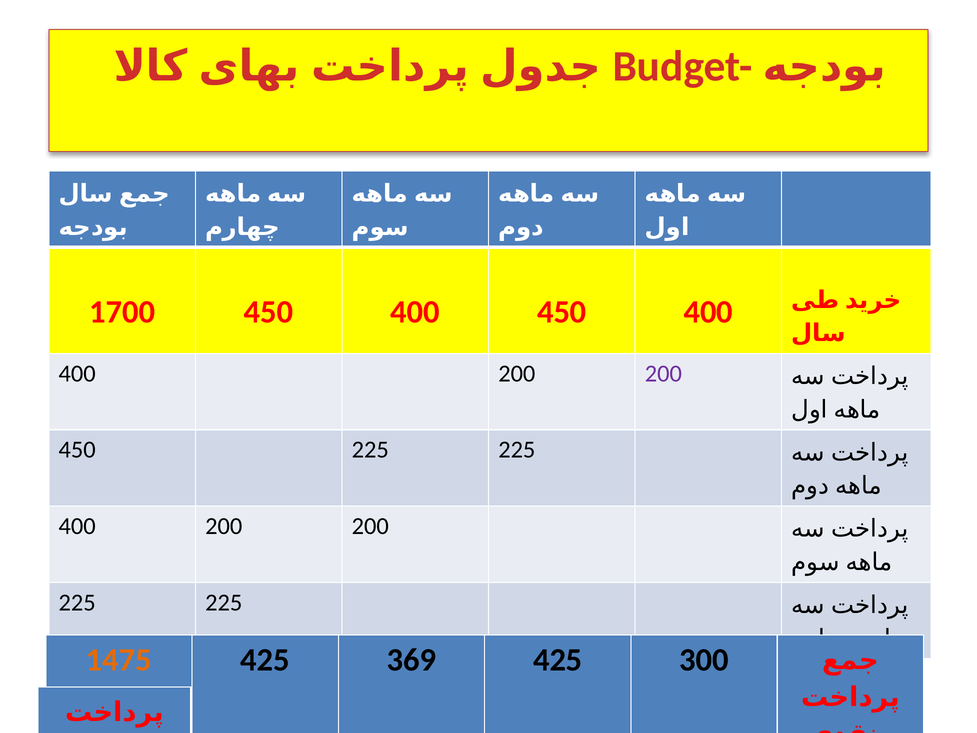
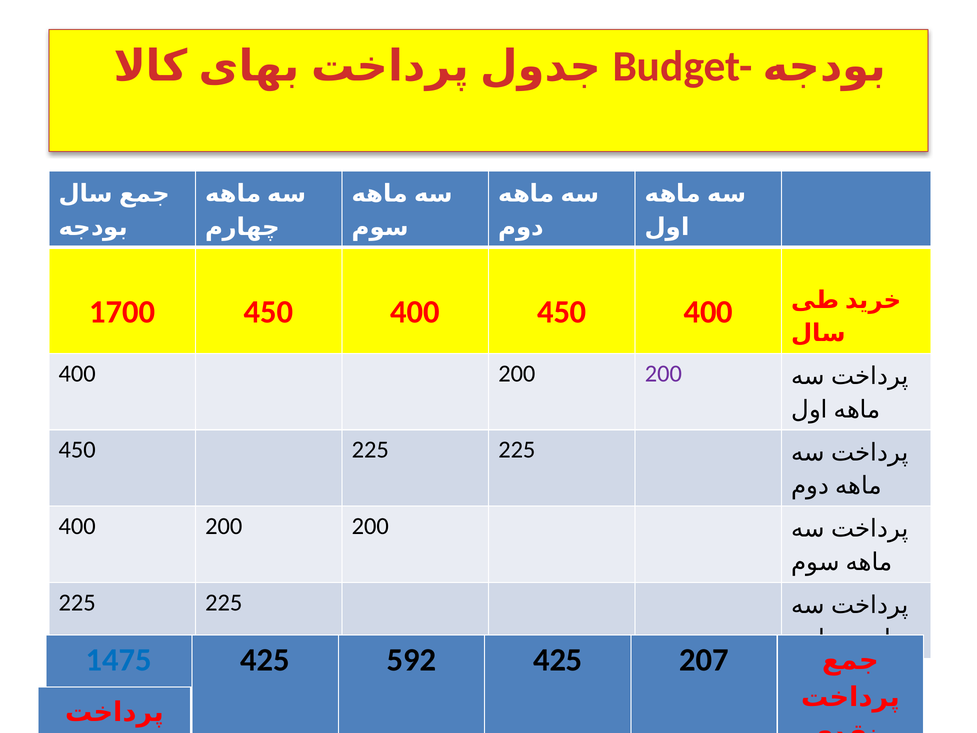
1475 colour: orange -> blue
369: 369 -> 592
300: 300 -> 207
